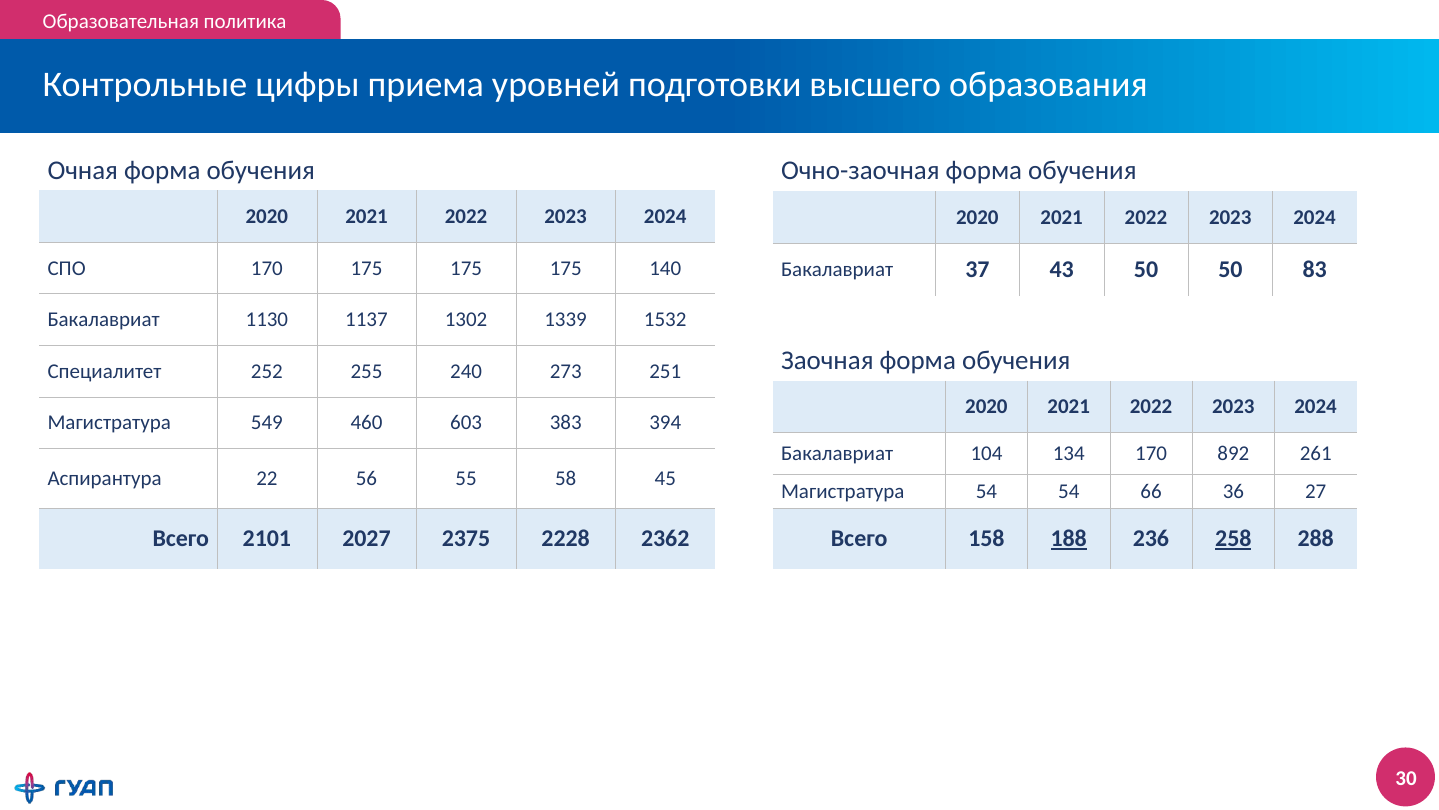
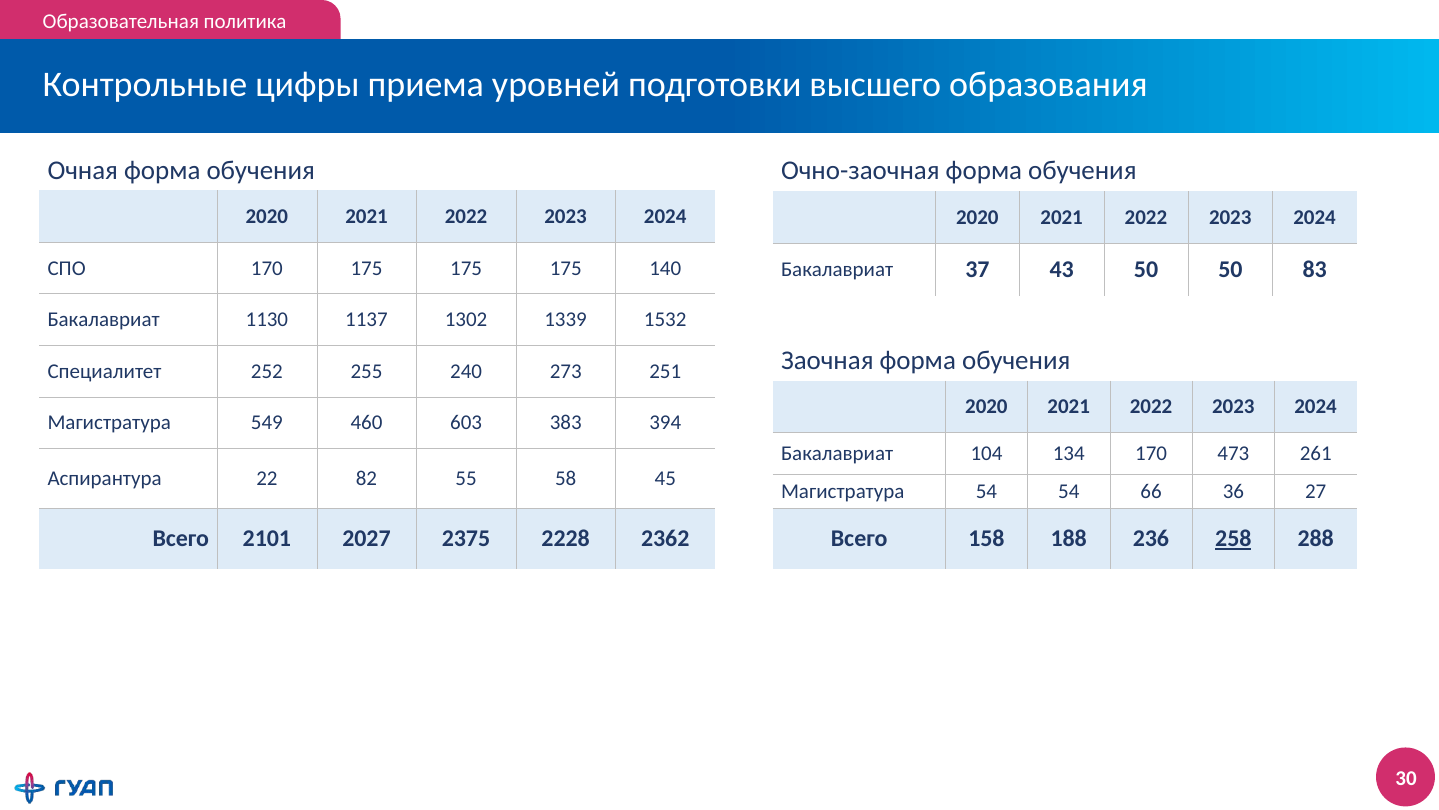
892: 892 -> 473
56: 56 -> 82
188 underline: present -> none
